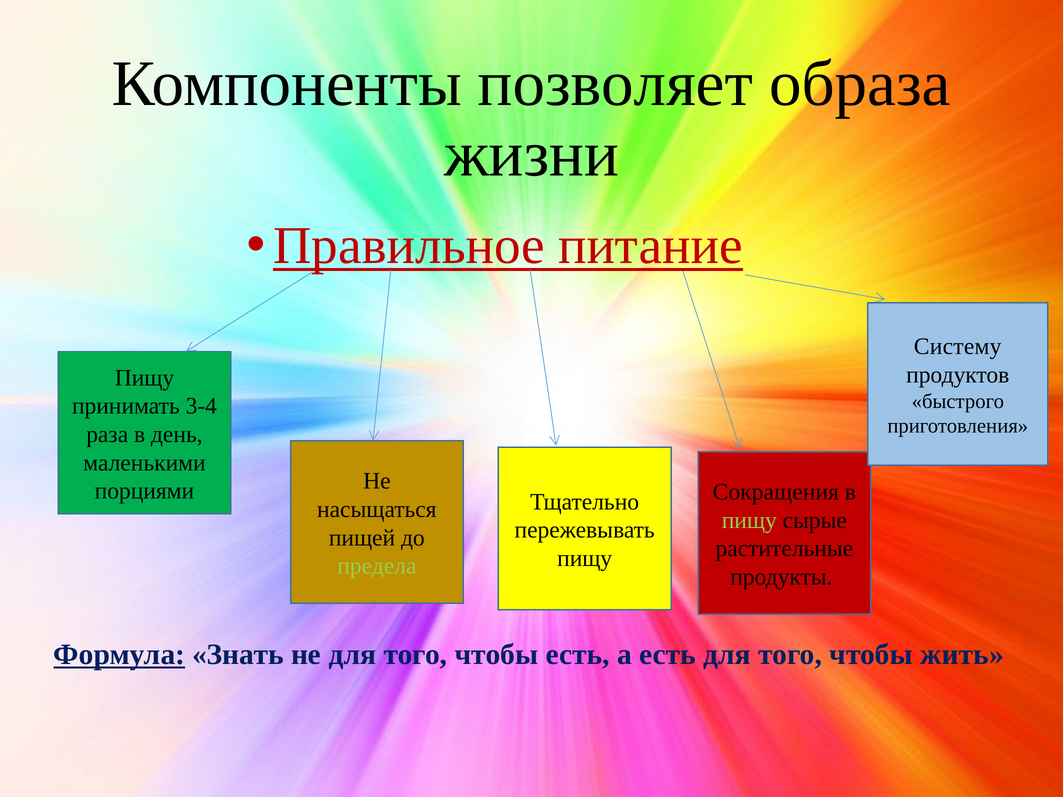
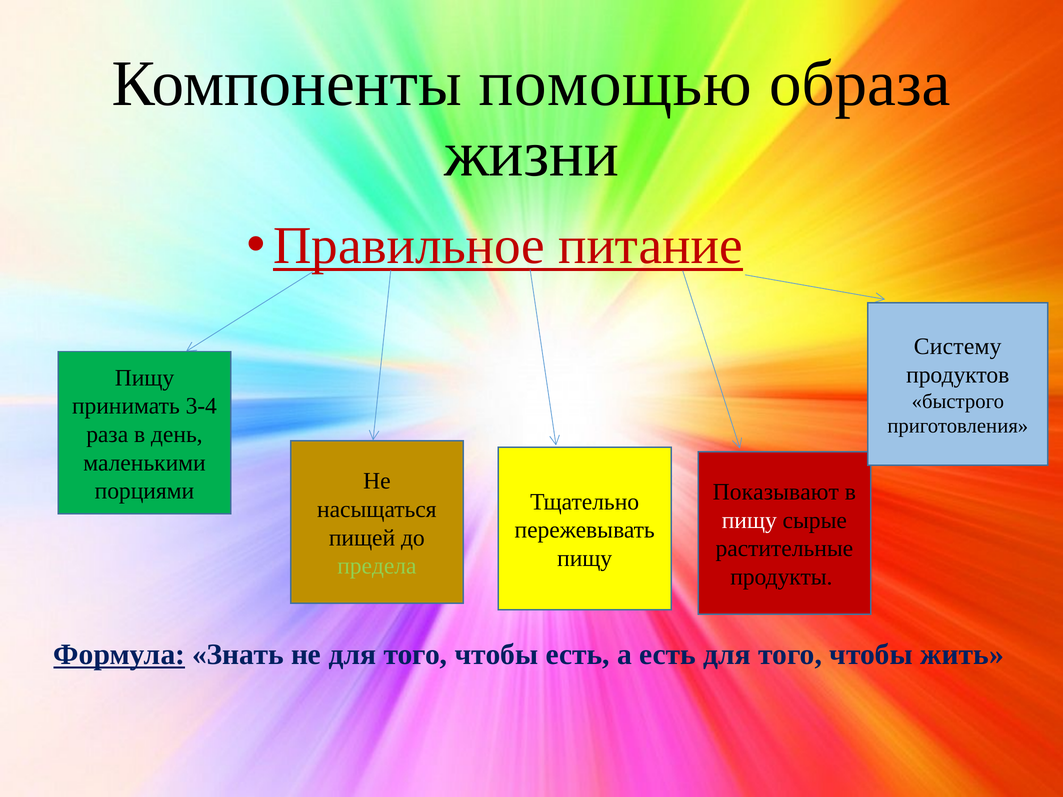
позволяет: позволяет -> помощью
Сокращения: Сокращения -> Показывают
пищу at (749, 520) colour: light green -> white
